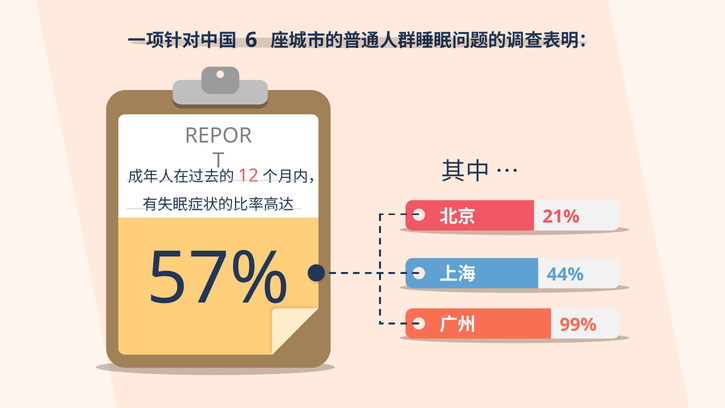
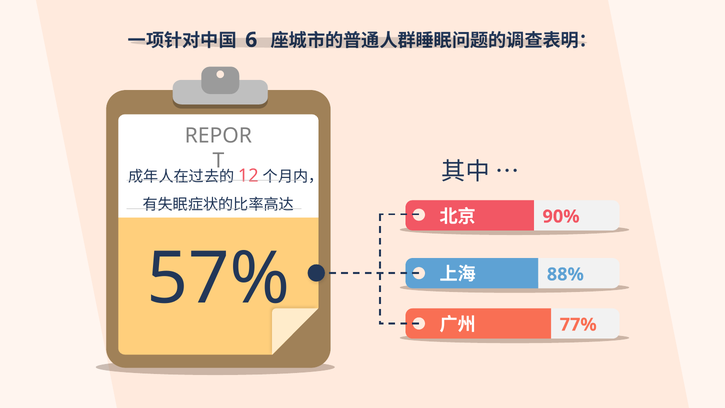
21%: 21% -> 90%
44%: 44% -> 88%
99%: 99% -> 77%
